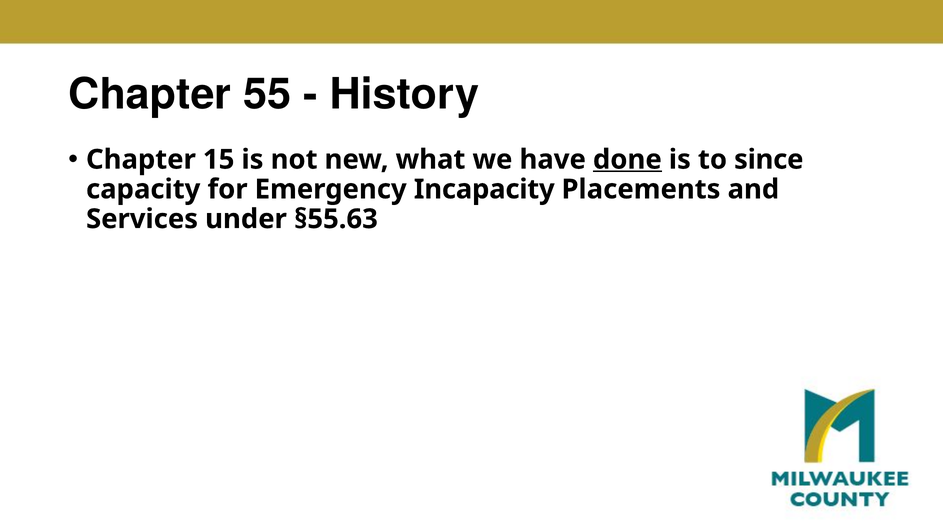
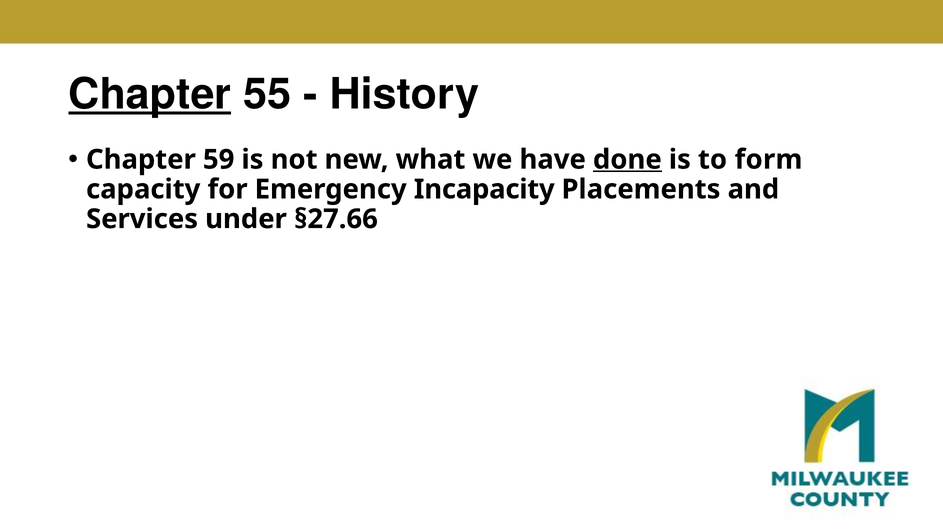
Chapter at (150, 94) underline: none -> present
15: 15 -> 59
since: since -> form
§55.63: §55.63 -> §27.66
